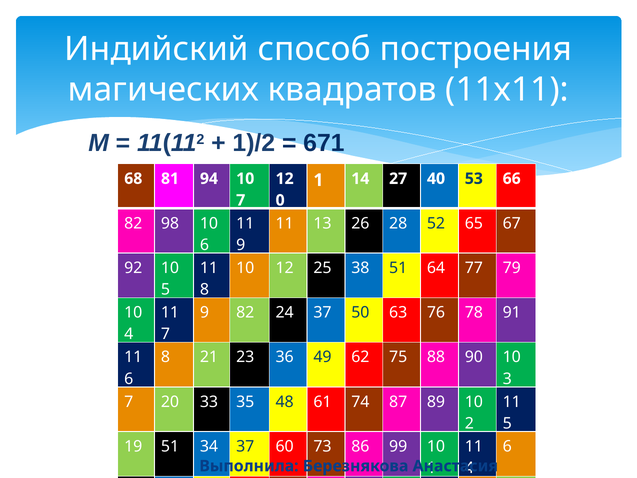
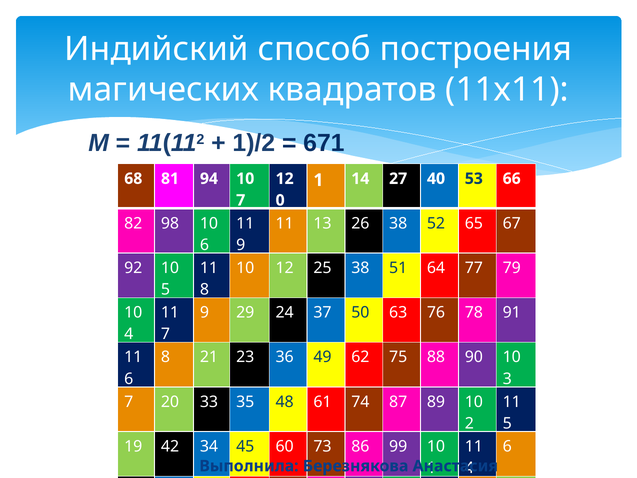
26 28: 28 -> 38
9 82: 82 -> 29
19 51: 51 -> 42
34 37: 37 -> 45
